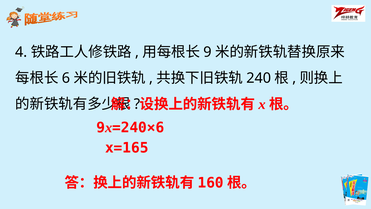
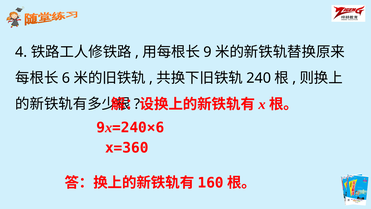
x=165: x=165 -> x=360
